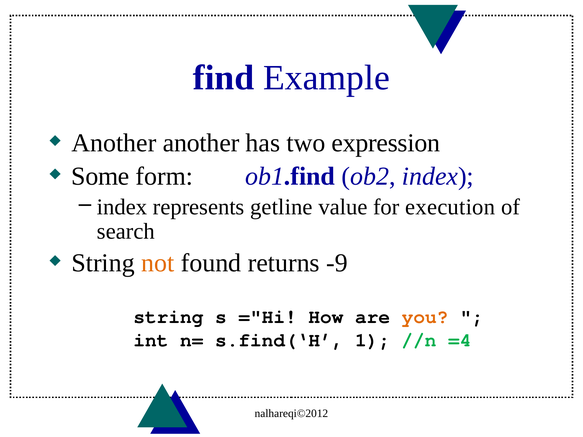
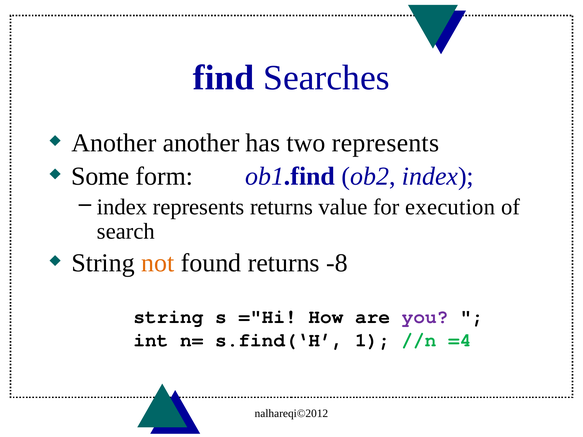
Example: Example -> Searches
two expression: expression -> represents
represents getline: getline -> returns
-9: -9 -> -8
you colour: orange -> purple
